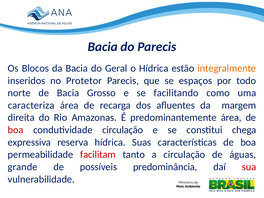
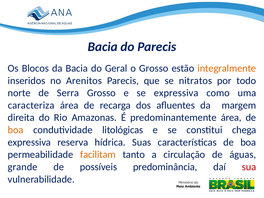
o Hídrica: Hídrica -> Grosso
Protetor: Protetor -> Arenitos
espaços: espaços -> nitratos
de Bacia: Bacia -> Serra
se facilitando: facilitando -> expressiva
boa at (16, 130) colour: red -> orange
condutividade circulação: circulação -> litológicas
facilitam colour: red -> orange
